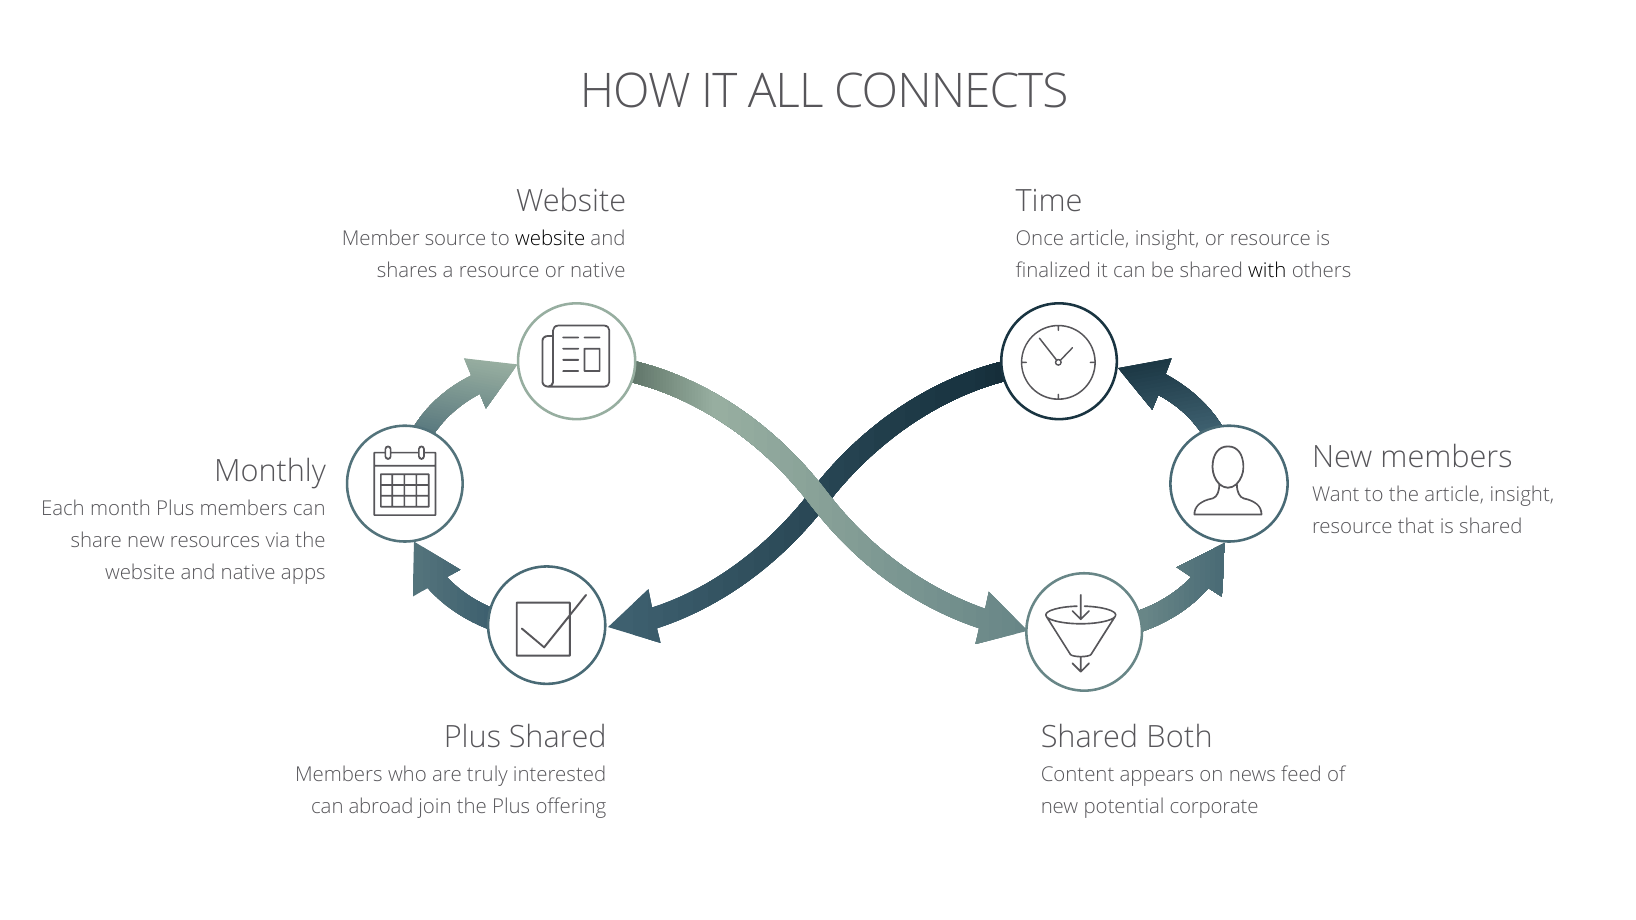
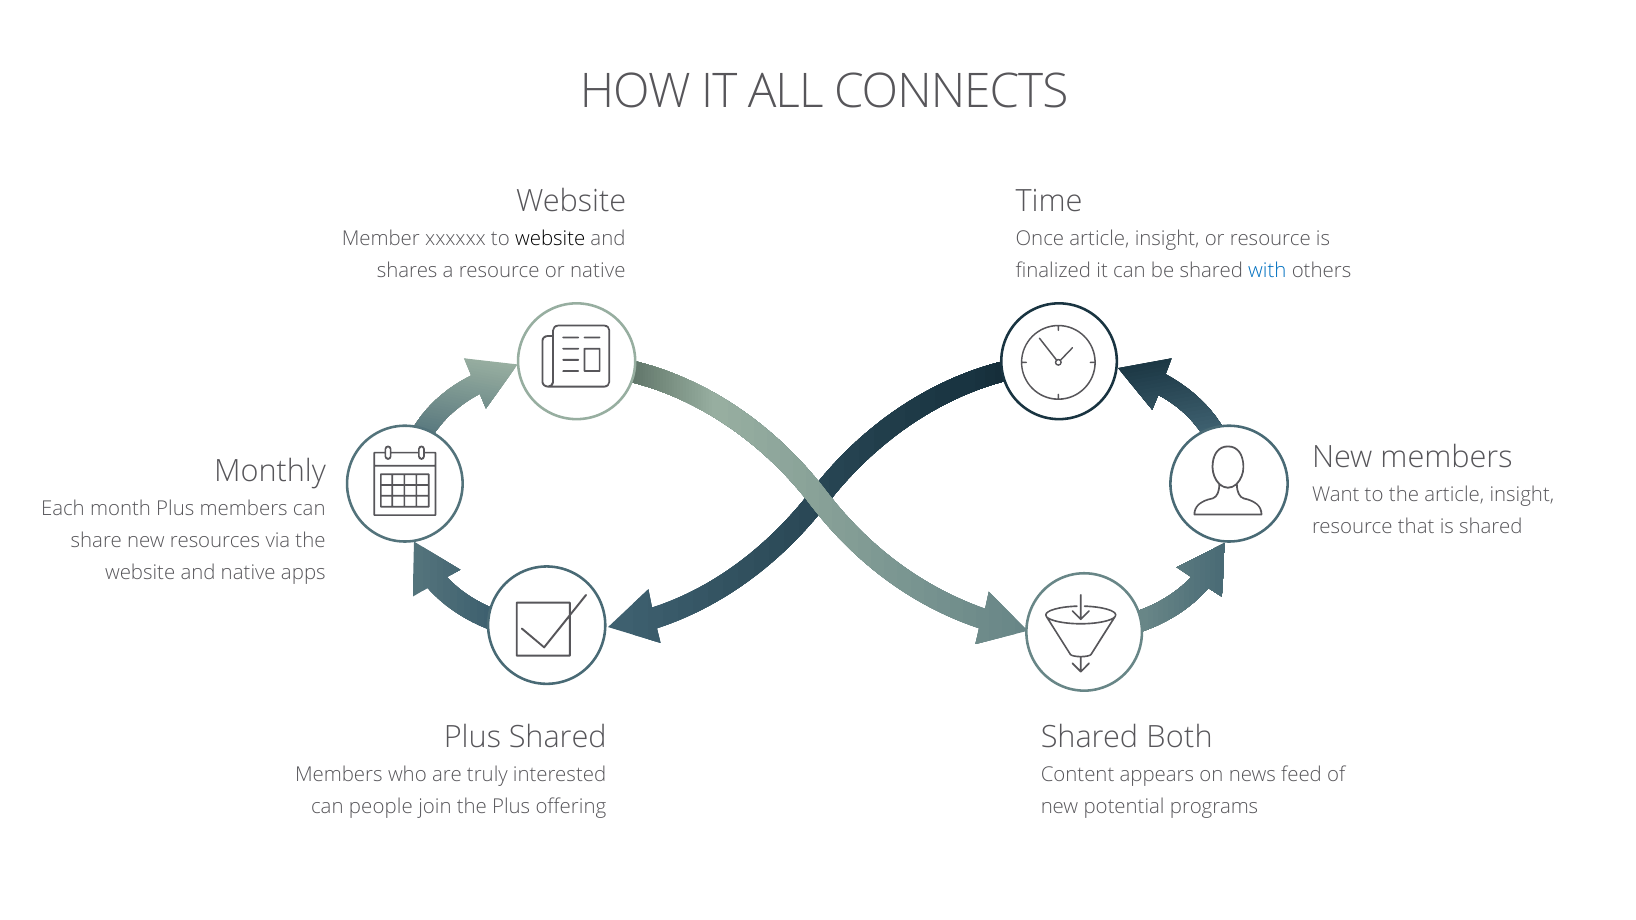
source: source -> xxxxxx
with colour: black -> blue
abroad: abroad -> people
corporate: corporate -> programs
